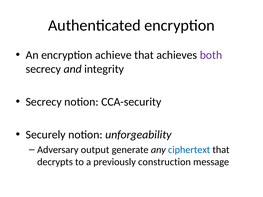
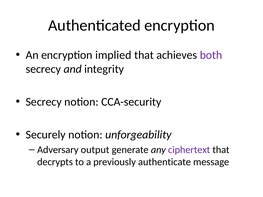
achieve: achieve -> implied
ciphertext colour: blue -> purple
construction: construction -> authenticate
